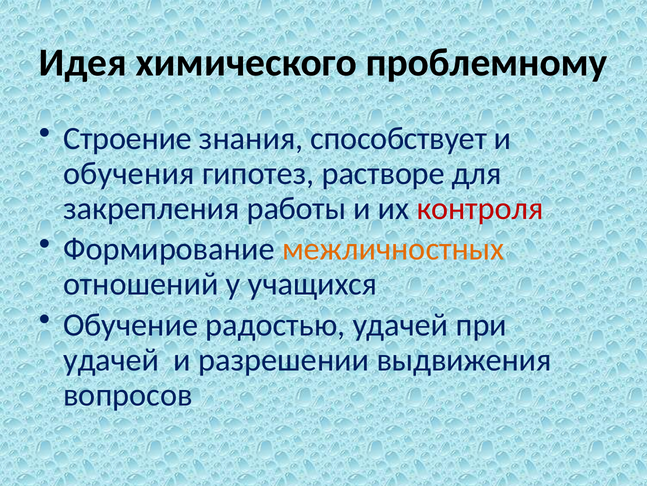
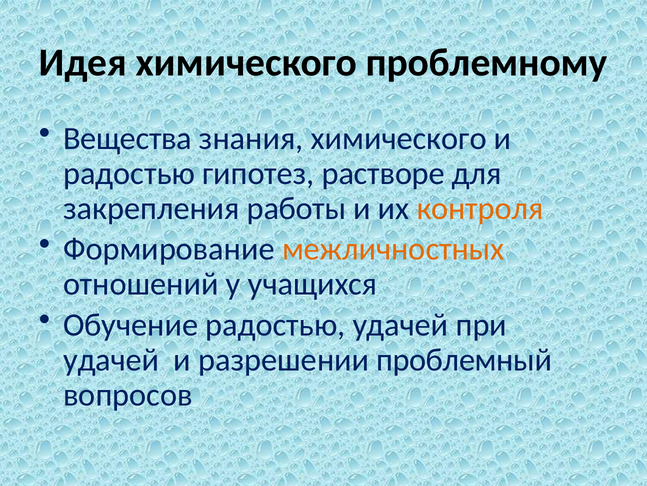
Строение: Строение -> Вещества
знания способствует: способствует -> химического
обучения at (129, 173): обучения -> радостью
контроля colour: red -> orange
выдвижения: выдвижения -> проблемный
